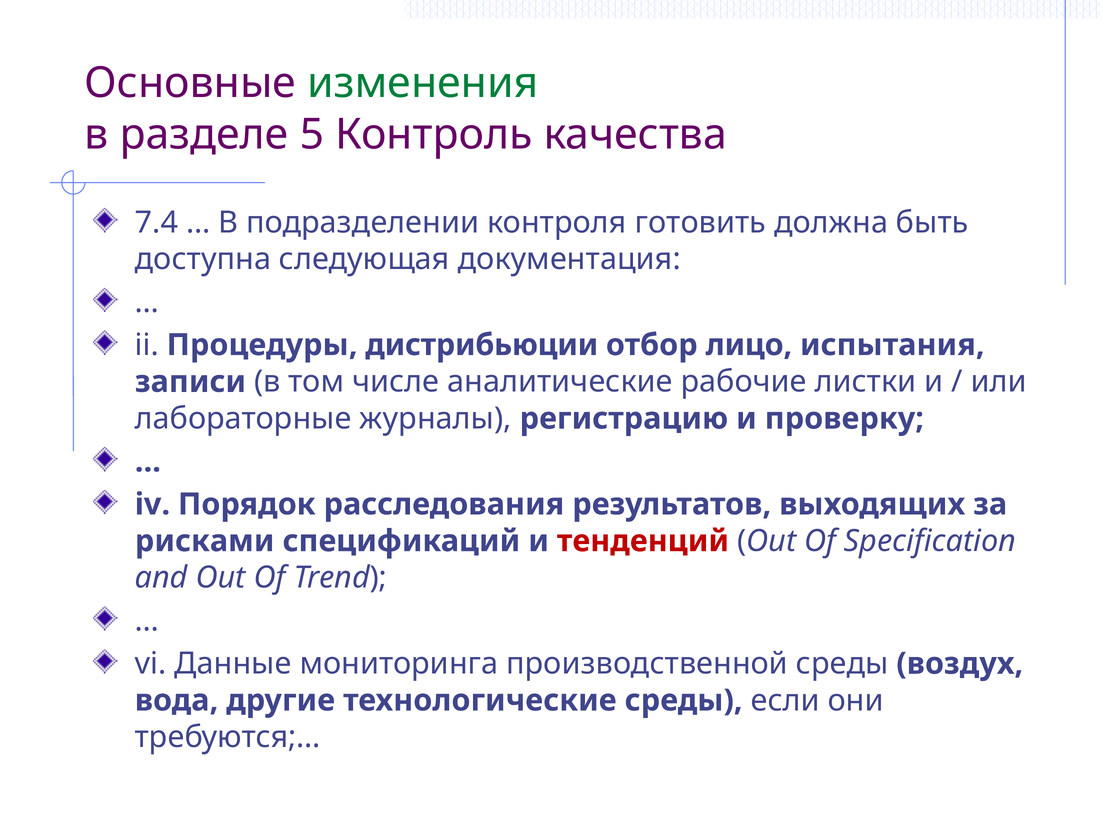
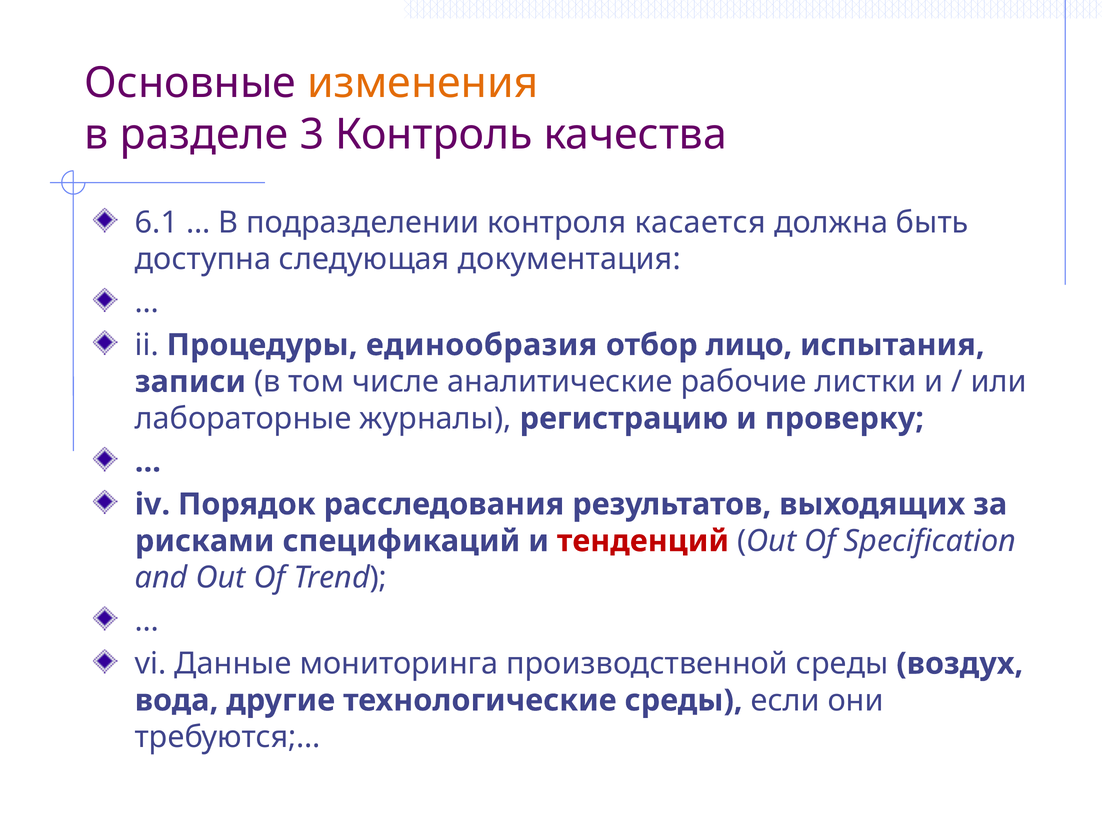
изменения colour: green -> orange
5: 5 -> 3
7.4: 7.4 -> 6.1
готовить: готовить -> касается
дистрибьюции: дистрибьюции -> единообразия
